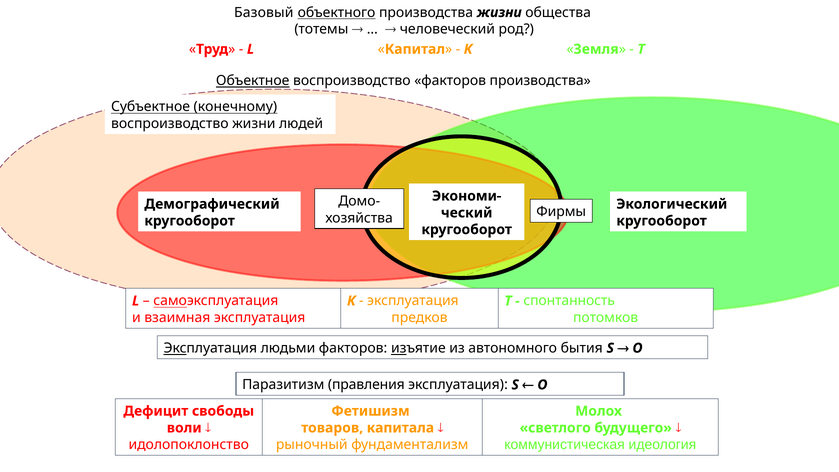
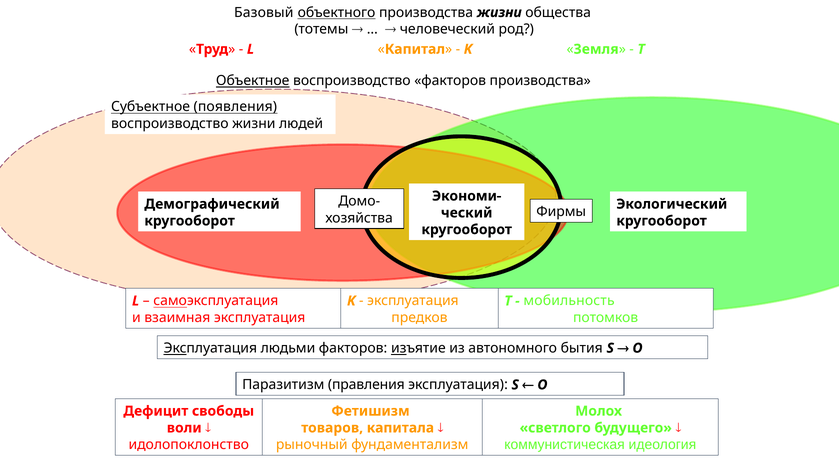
конечному: конечному -> появления
спонтанность: спонтанность -> мобильность
